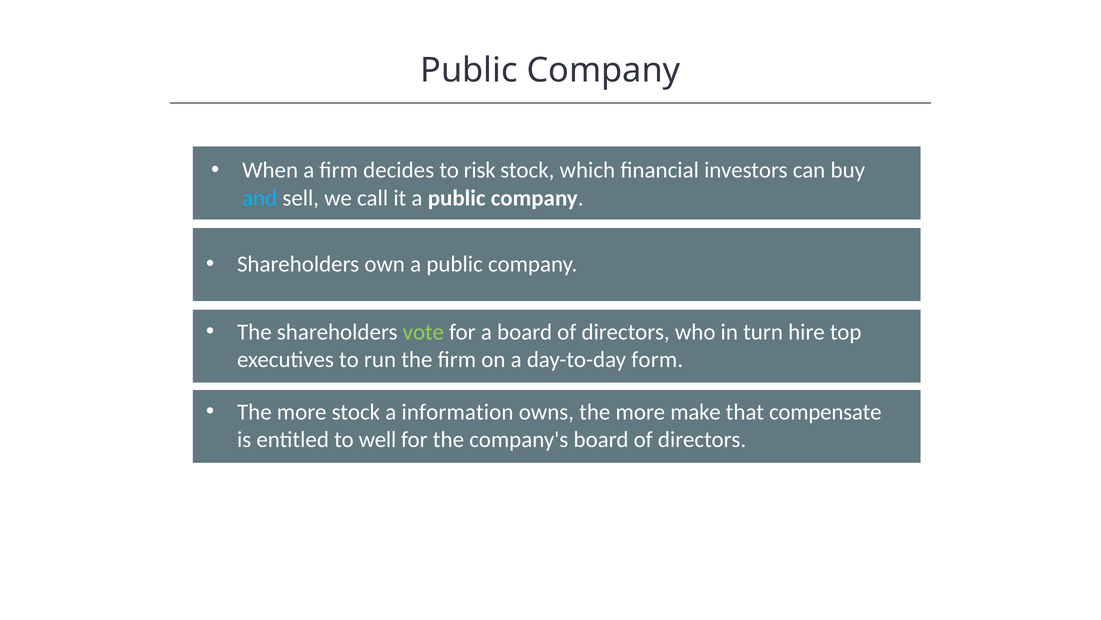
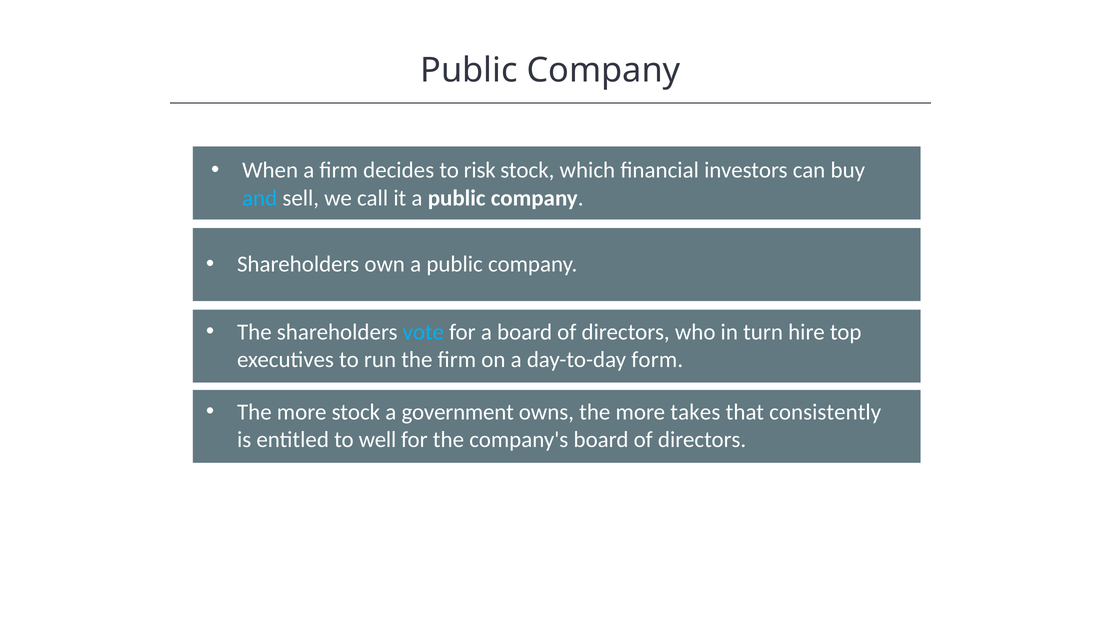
vote colour: light green -> light blue
information: information -> government
make: make -> takes
compensate: compensate -> consistently
